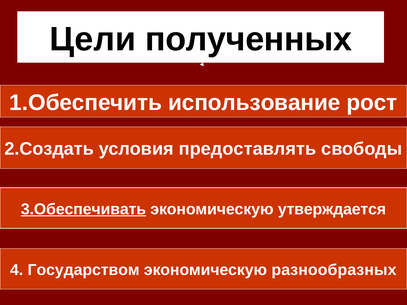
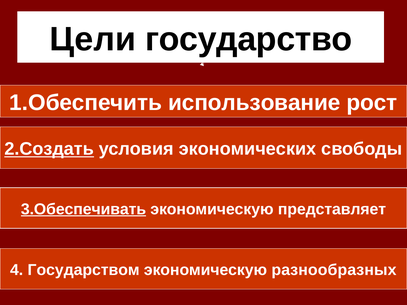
полученных: полученных -> государство
2.Создать underline: none -> present
предоставлять: предоставлять -> экономических
утверждается: утверждается -> представляет
